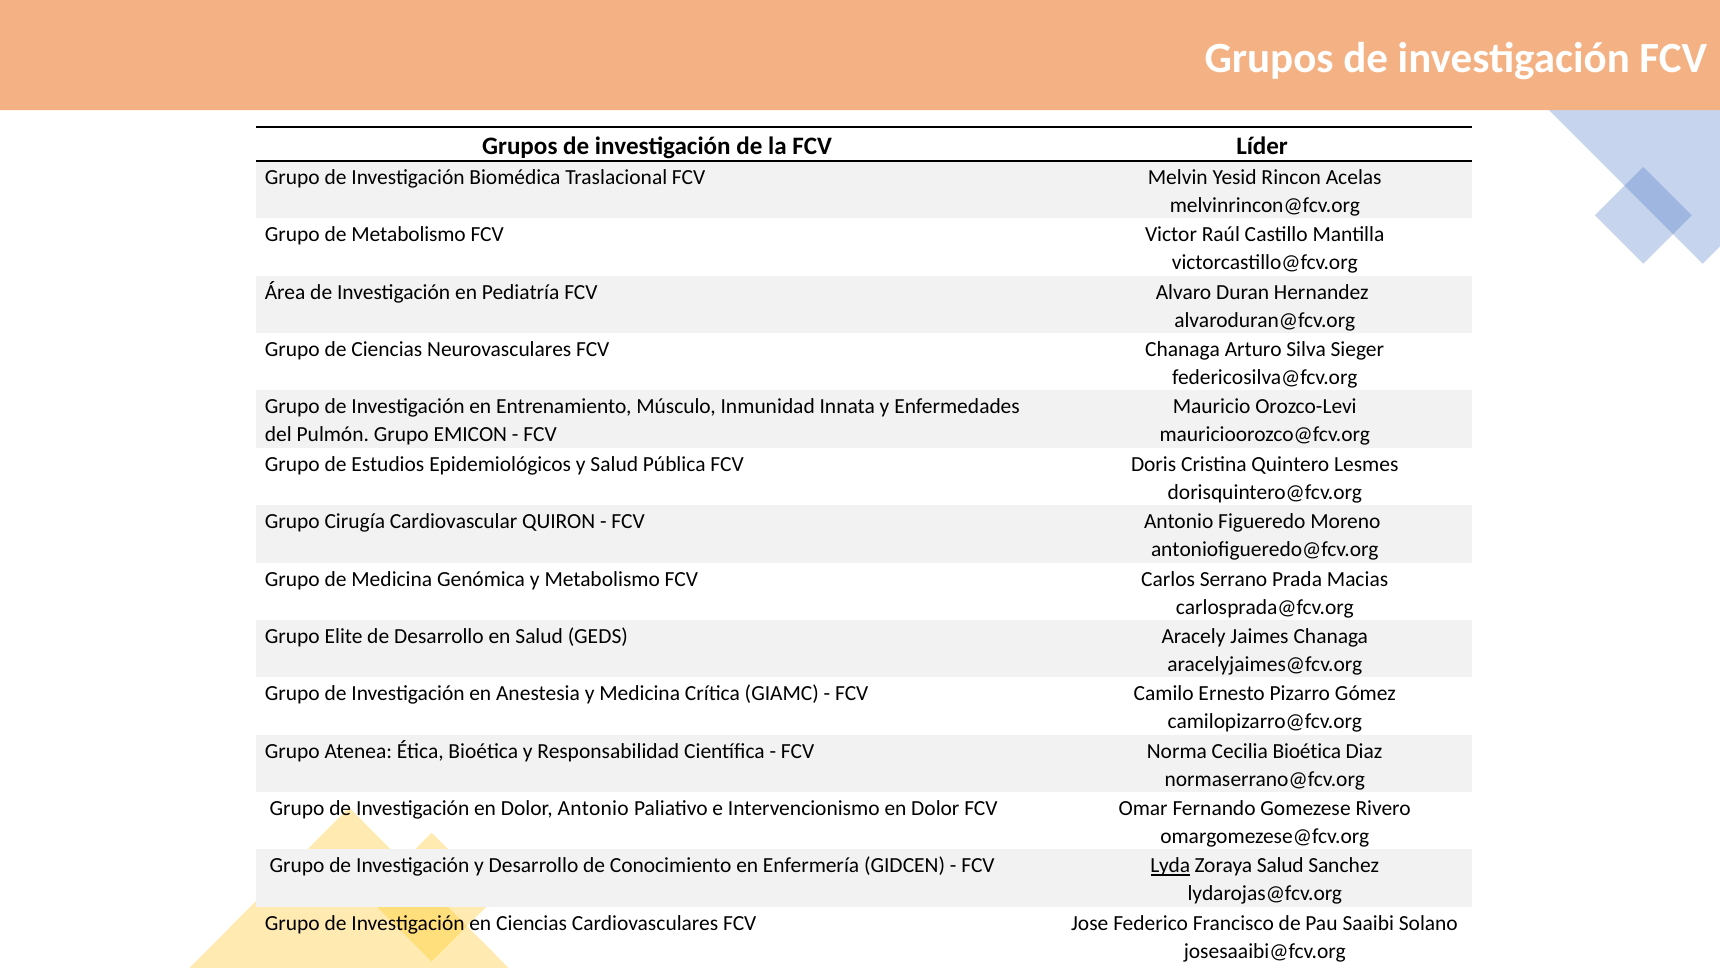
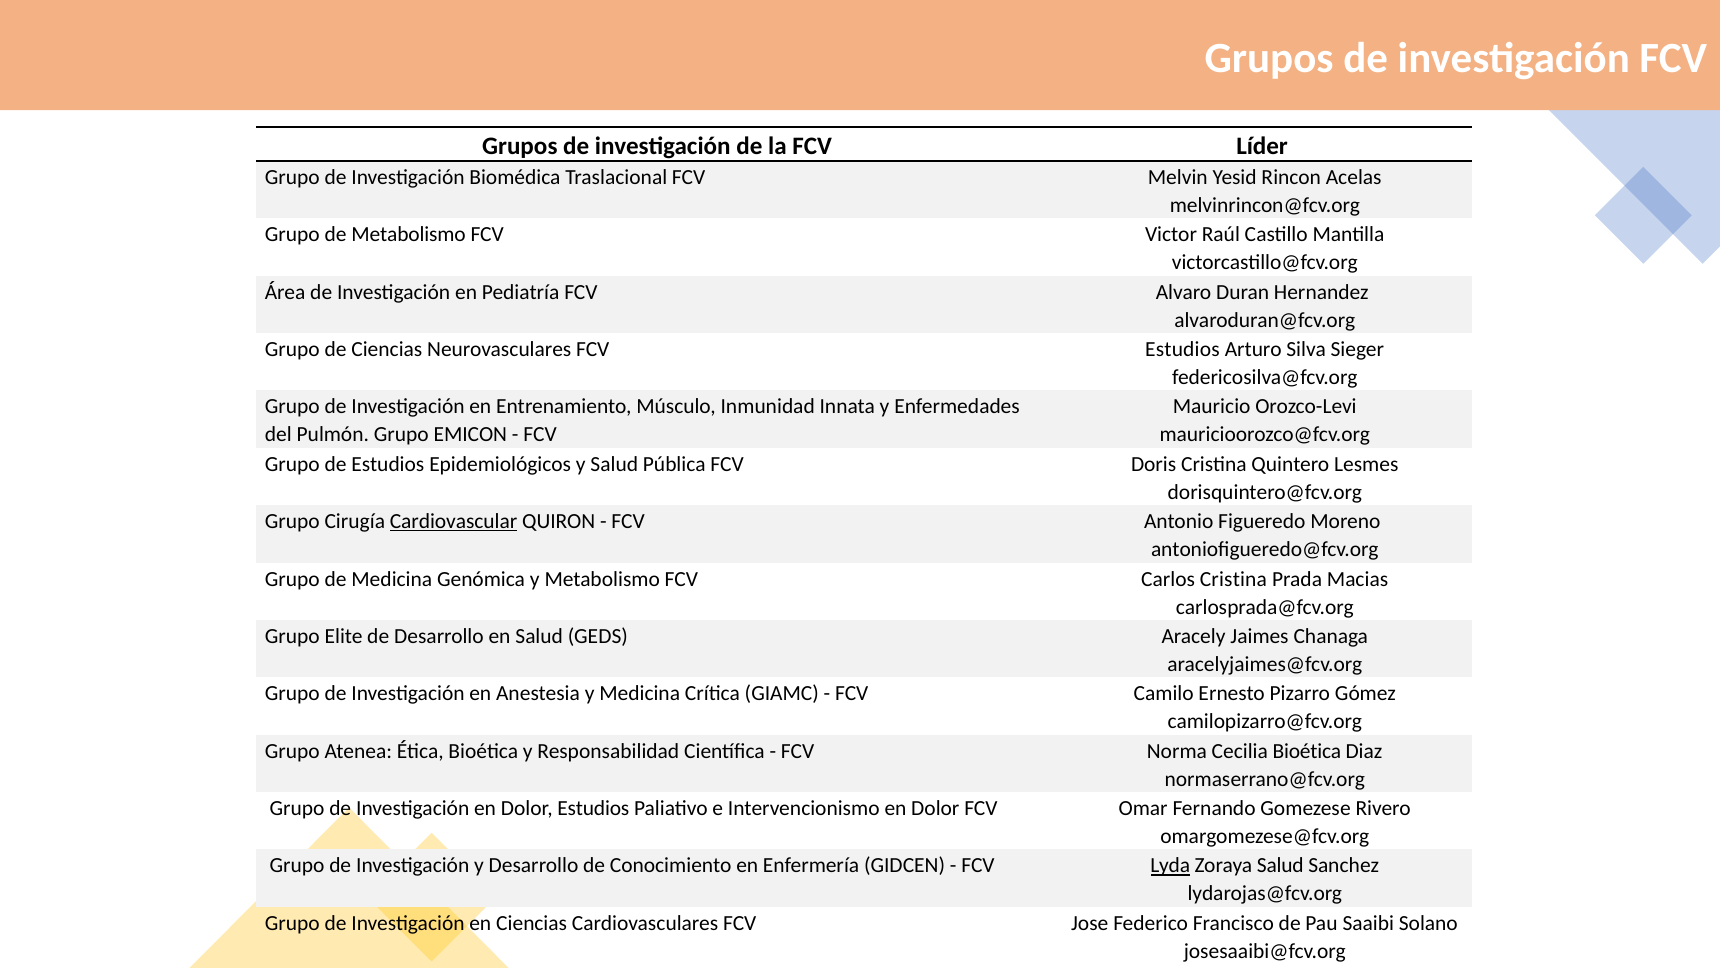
FCV Chanaga: Chanaga -> Estudios
Cardiovascular underline: none -> present
Carlos Serrano: Serrano -> Cristina
Dolor Antonio: Antonio -> Estudios
